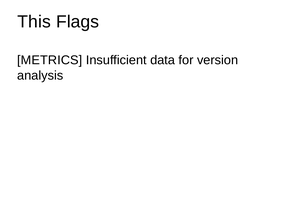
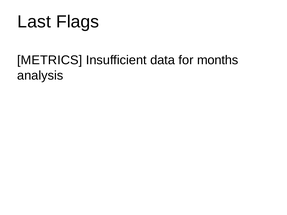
This: This -> Last
version: version -> months
